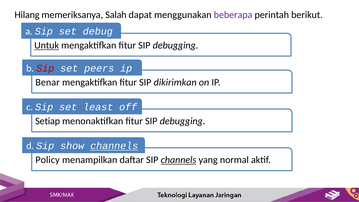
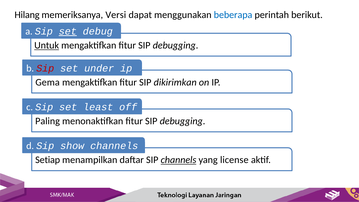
Salah: Salah -> Versi
beberapa colour: purple -> blue
set at (68, 31) underline: none -> present
peers: peers -> under
Benar: Benar -> Gema
Setiap: Setiap -> Paling
channels at (114, 146) underline: present -> none
Policy: Policy -> Setiap
normal: normal -> license
